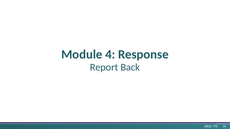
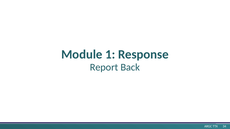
4: 4 -> 1
